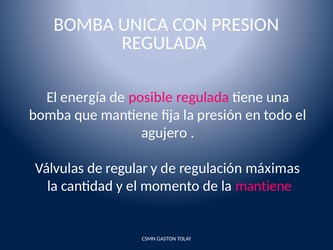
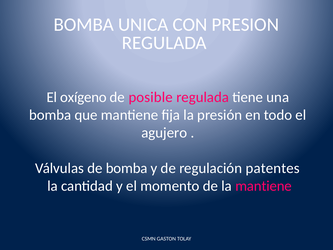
energía: energía -> oxígeno
de regular: regular -> bomba
máximas: máximas -> patentes
